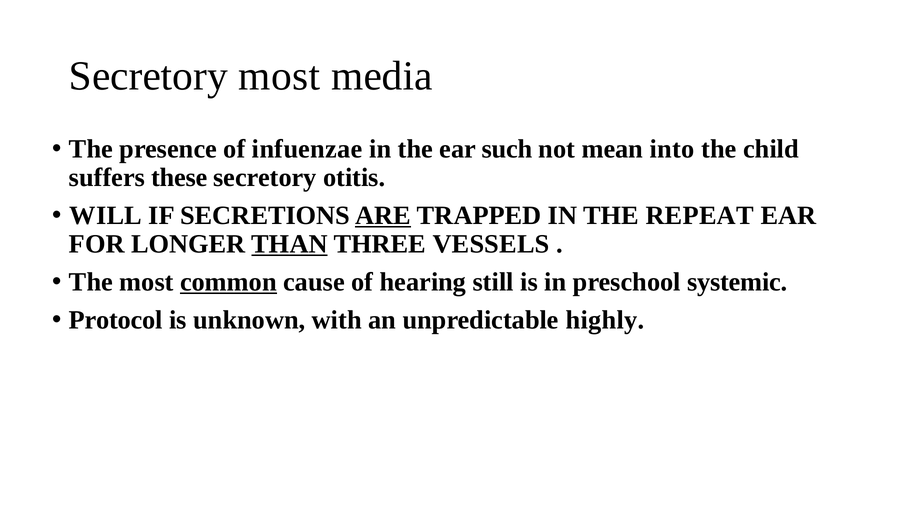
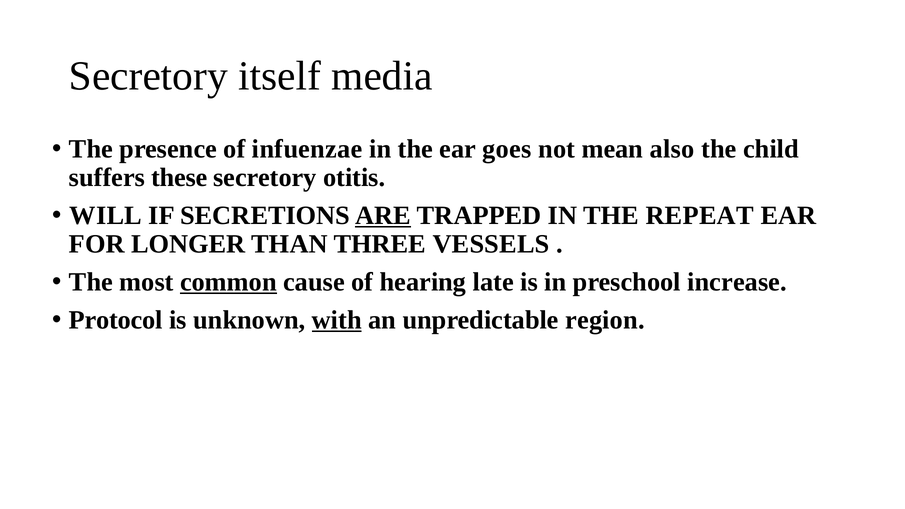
Secretory most: most -> itself
such: such -> goes
into: into -> also
THAN underline: present -> none
still: still -> late
systemic: systemic -> increase
with underline: none -> present
highly: highly -> region
